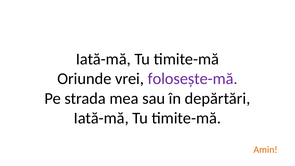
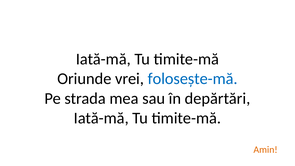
folosește-mă colour: purple -> blue
